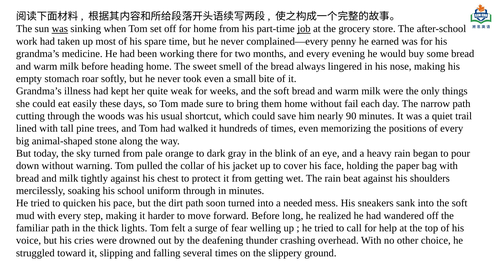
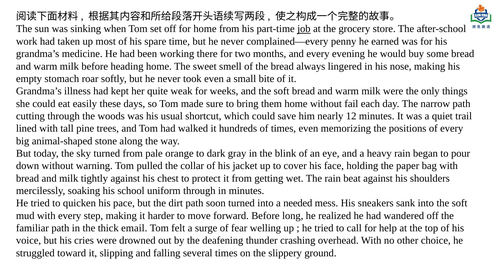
was at (60, 29) underline: present -> none
90: 90 -> 12
lights: lights -> email
